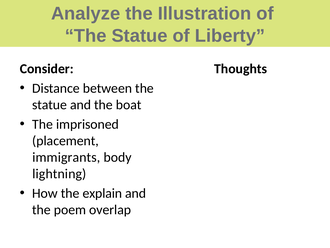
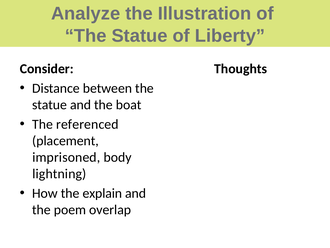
imprisoned: imprisoned -> referenced
immigrants: immigrants -> imprisoned
